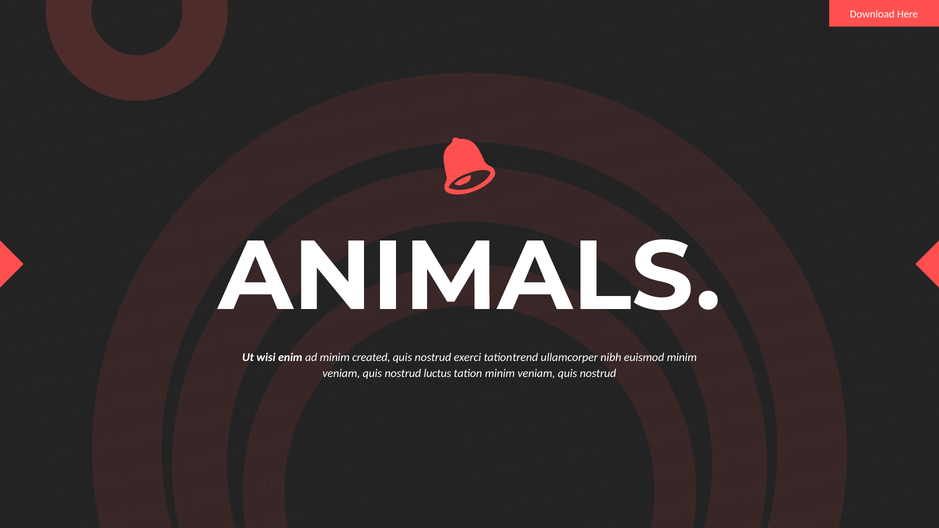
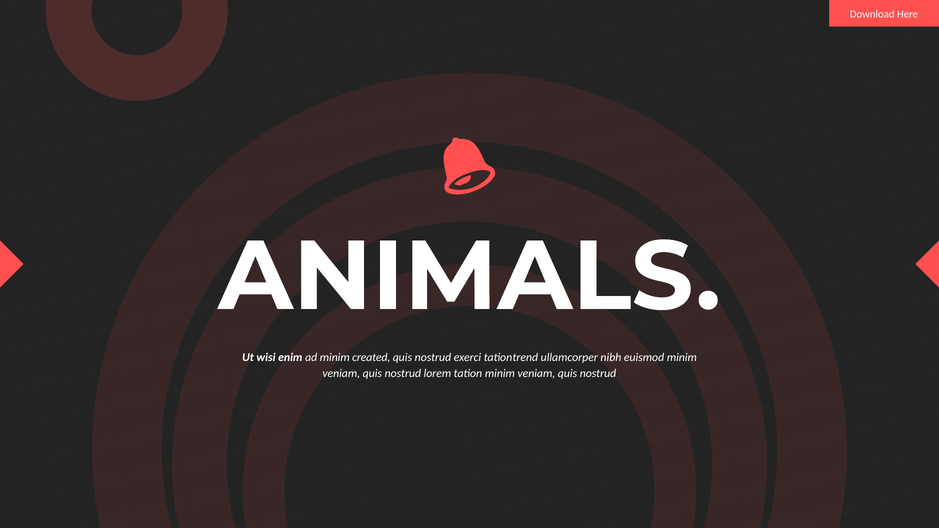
luctus: luctus -> lorem
